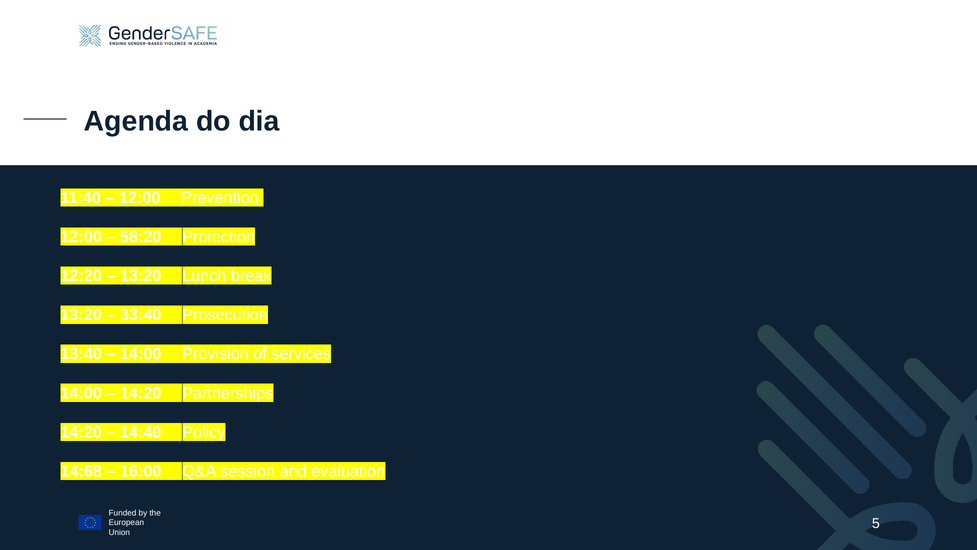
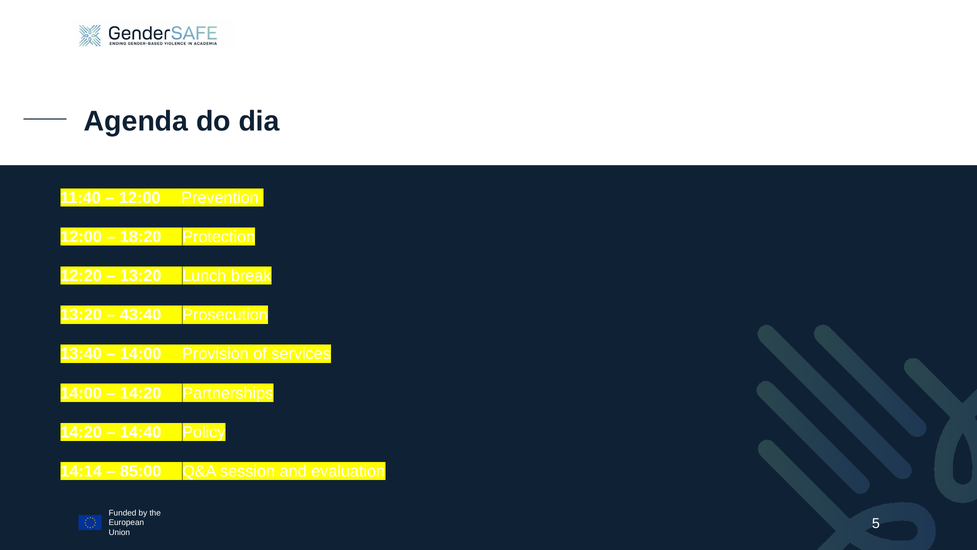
58:20: 58:20 -> 18:20
33:40: 33:40 -> 43:40
14:68: 14:68 -> 14:14
16:00: 16:00 -> 85:00
